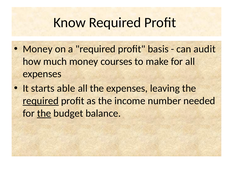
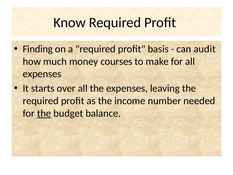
Money at (38, 49): Money -> Finding
able: able -> over
required at (41, 101) underline: present -> none
